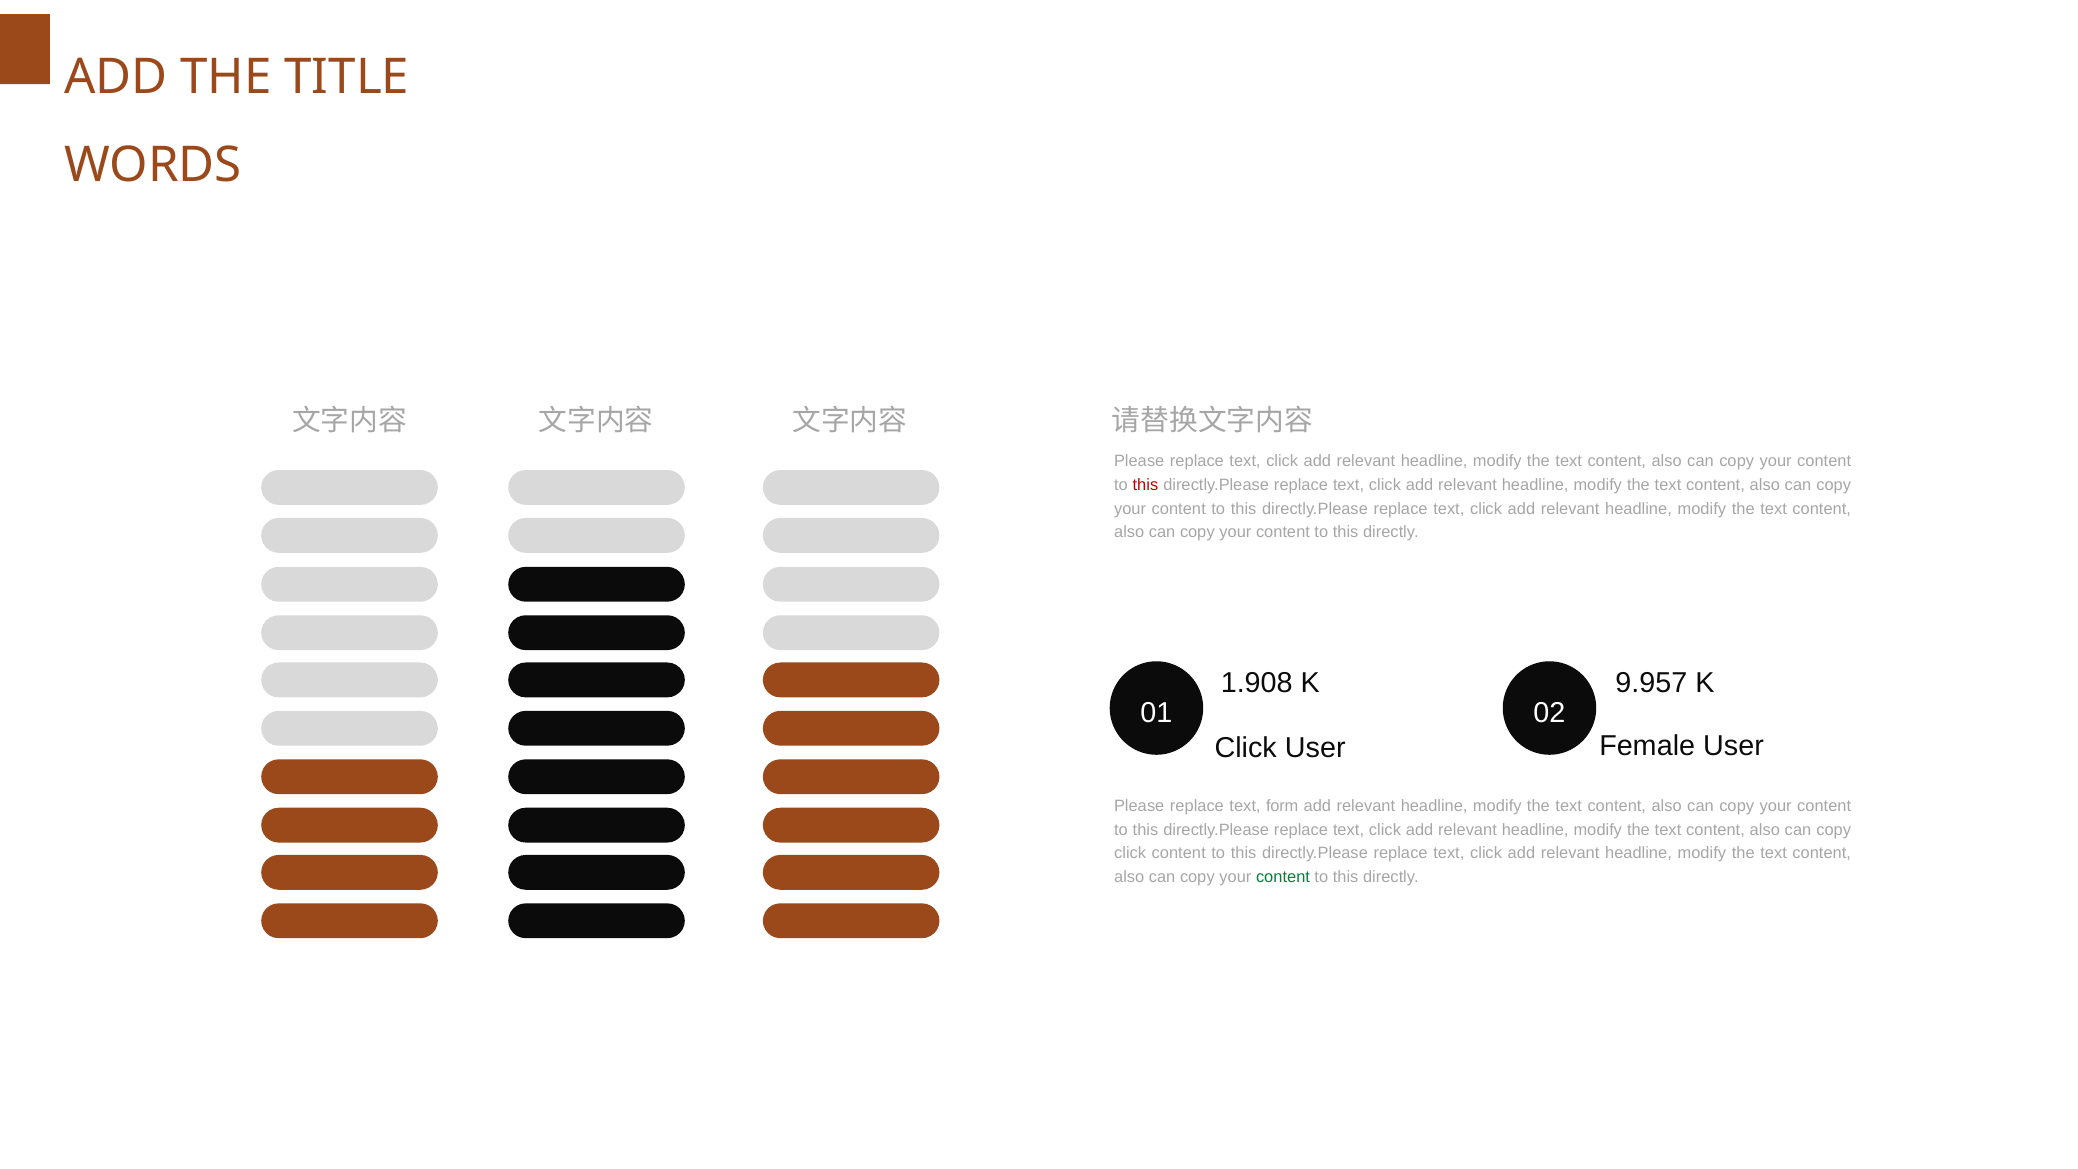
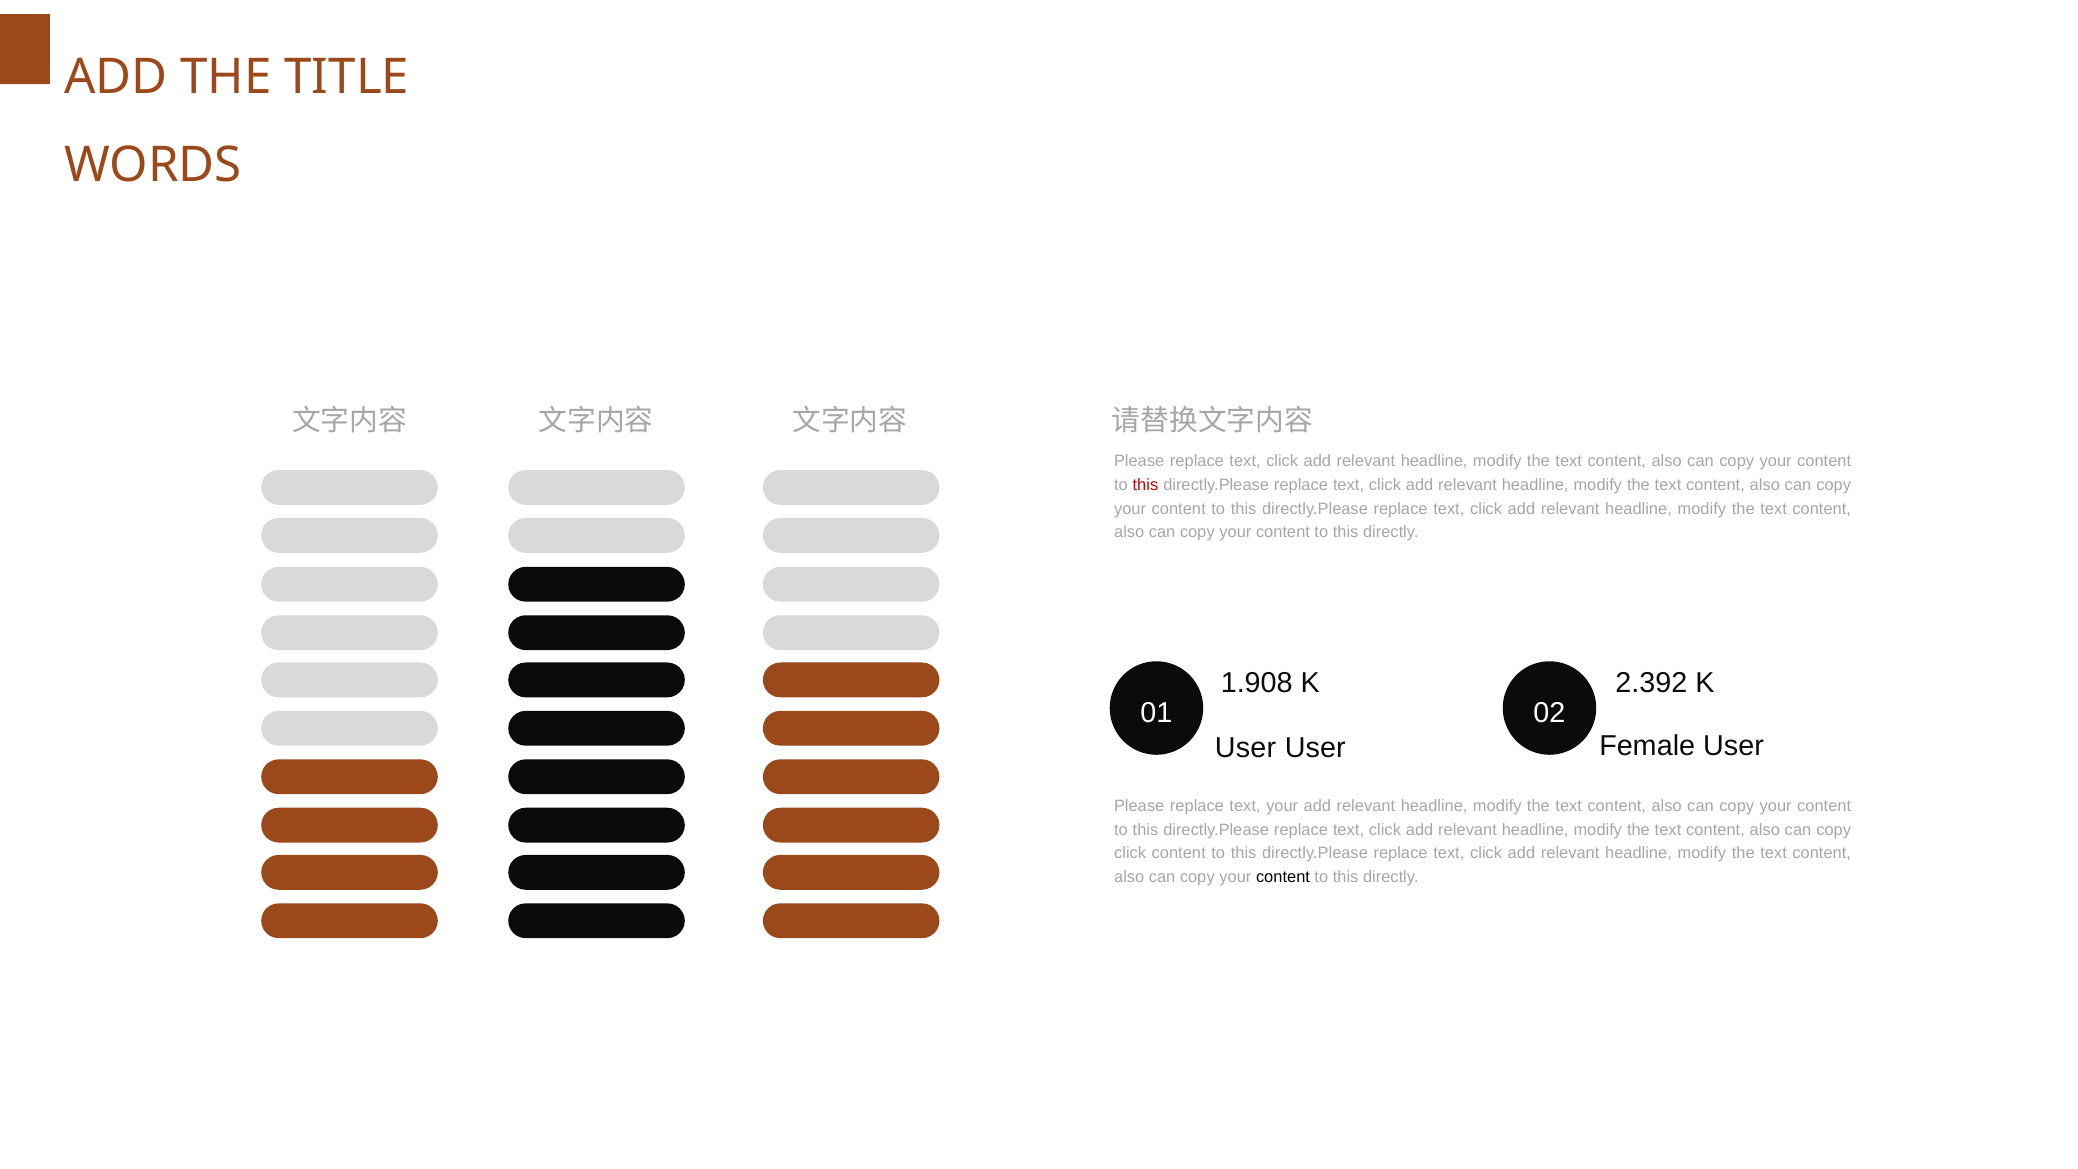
9.957: 9.957 -> 2.392
Click at (1246, 748): Click -> User
text form: form -> your
content at (1283, 877) colour: green -> black
